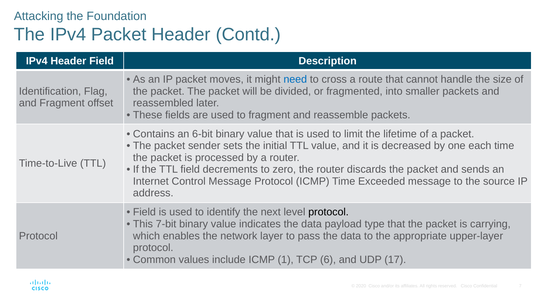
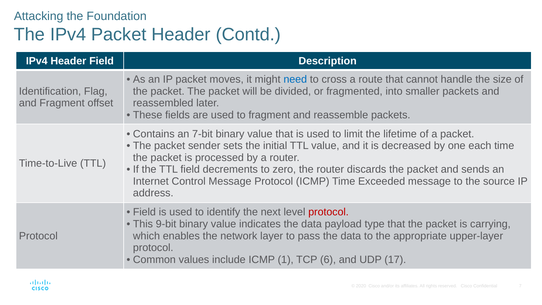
6-bit: 6-bit -> 7-bit
protocol at (329, 212) colour: black -> red
7-bit: 7-bit -> 9-bit
